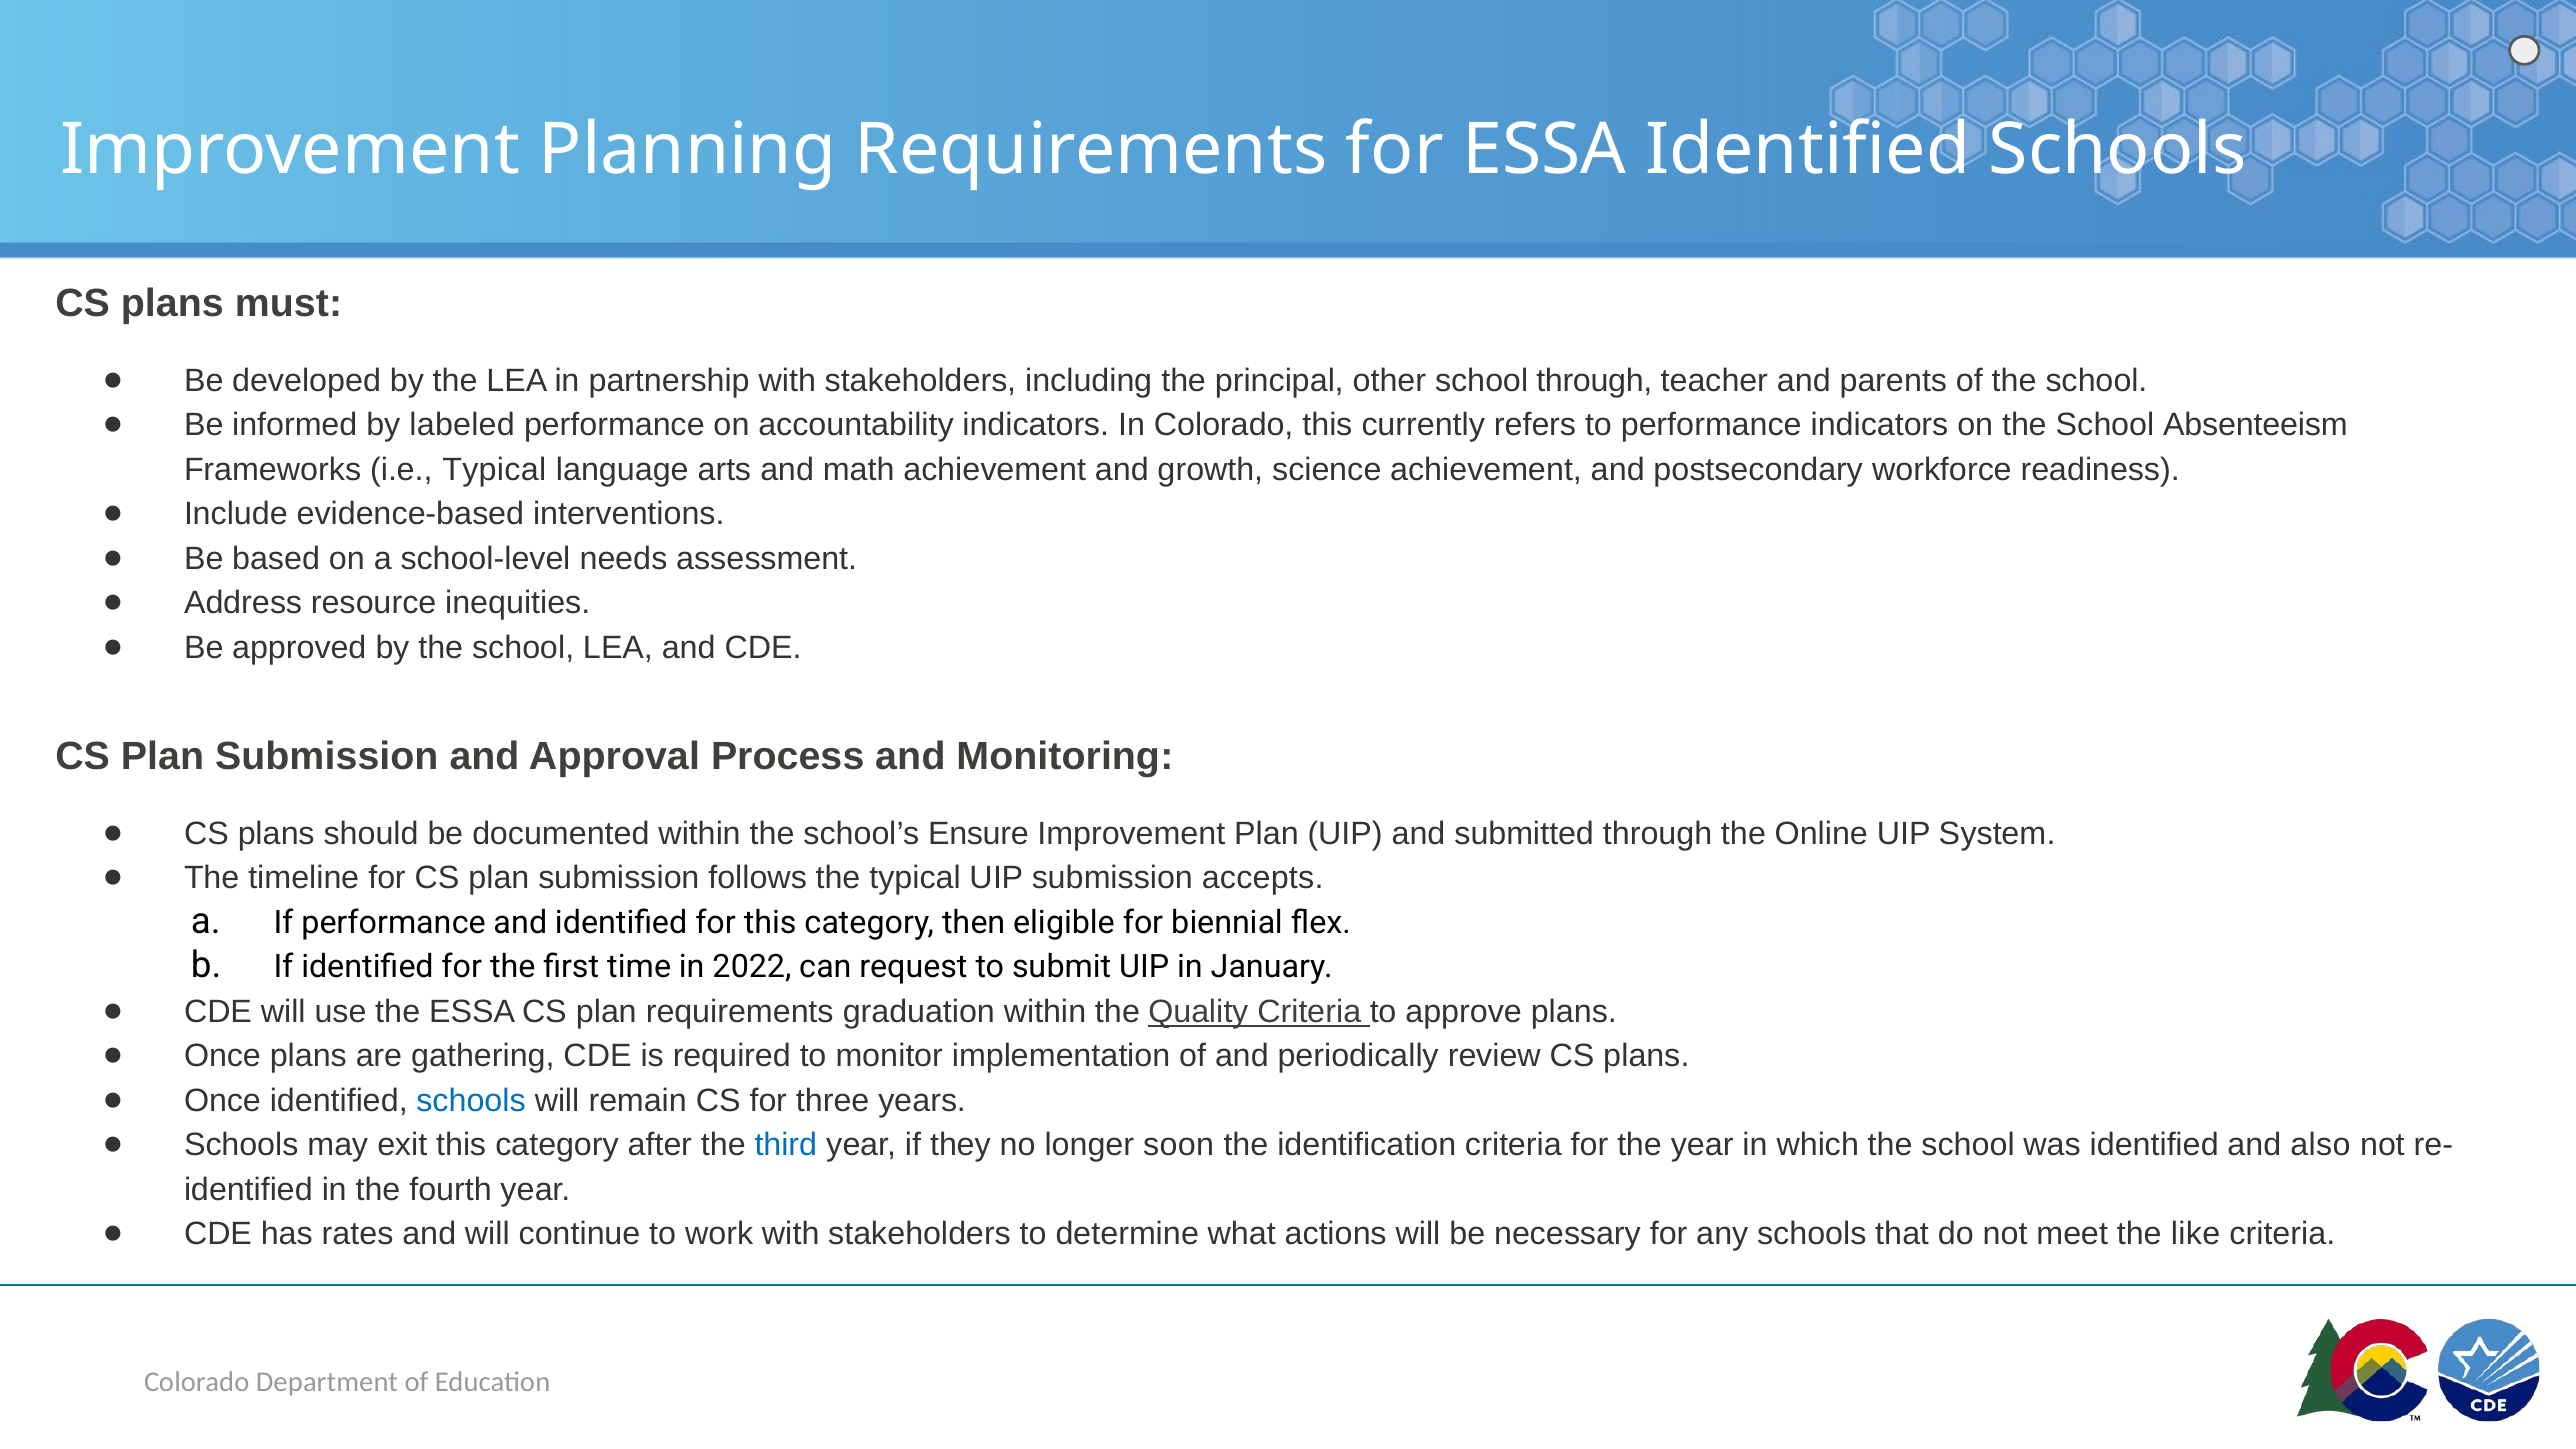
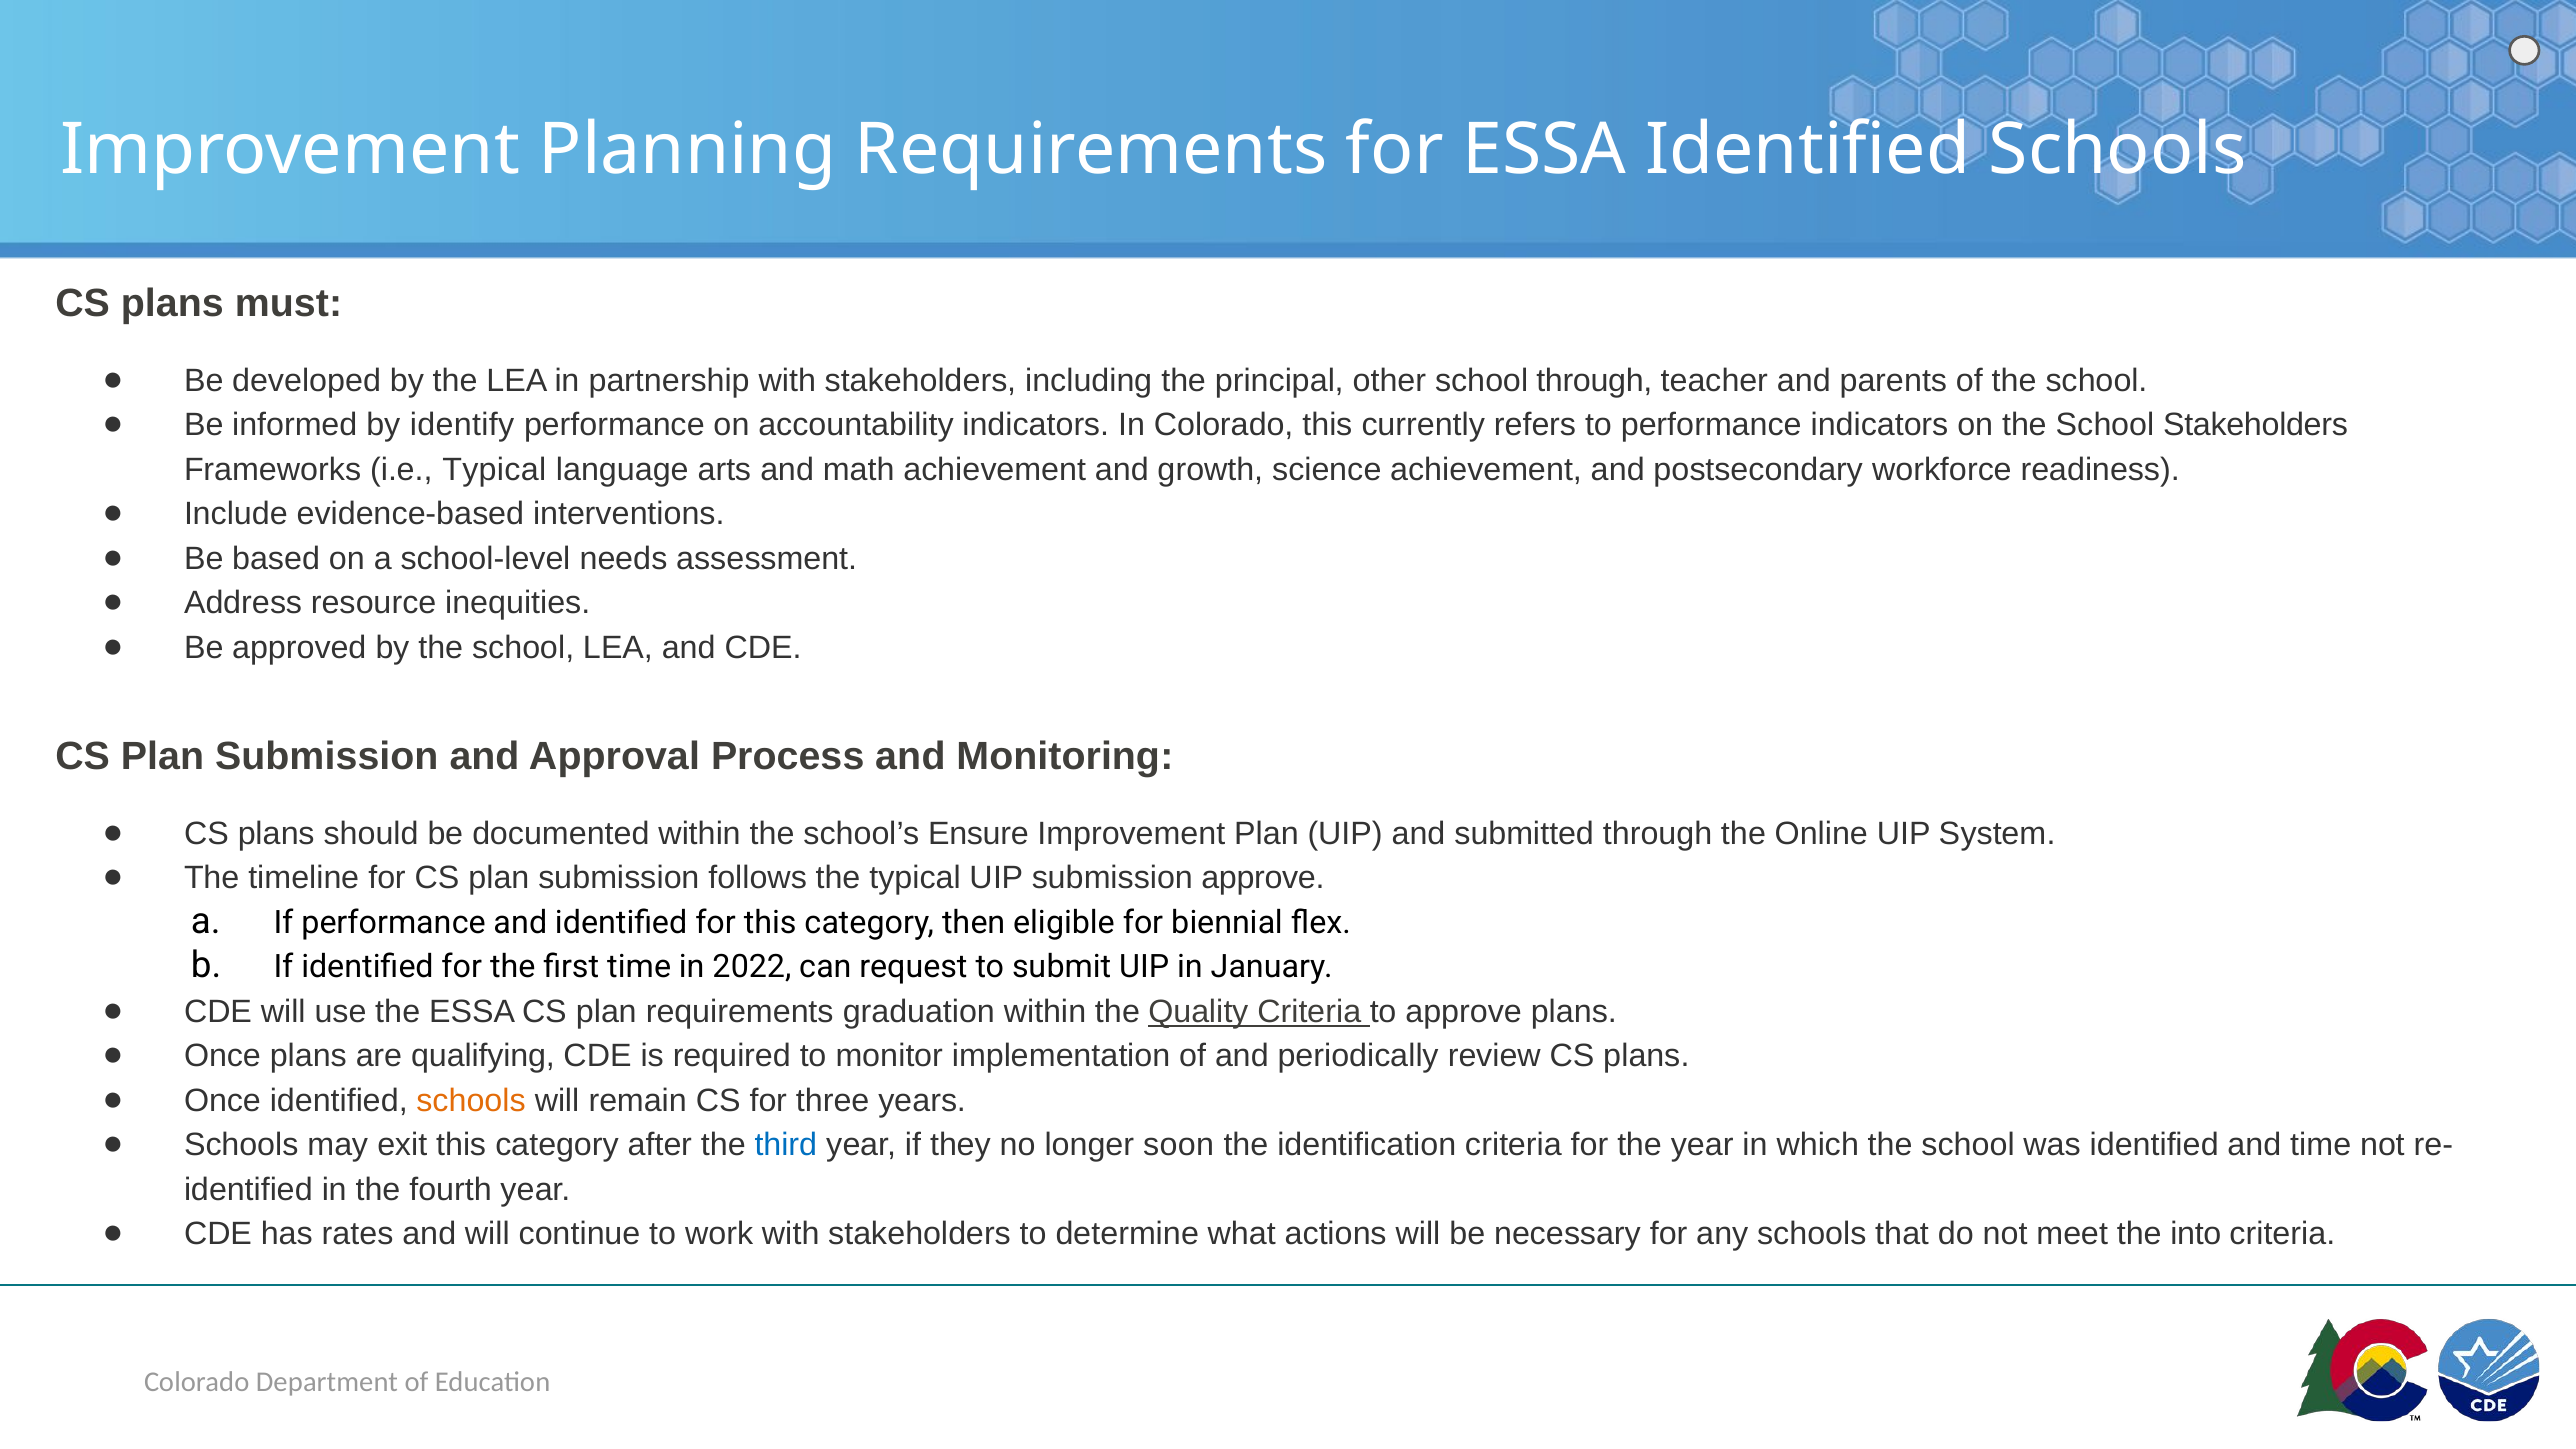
labeled: labeled -> identify
School Absenteeism: Absenteeism -> Stakeholders
submission accepts: accepts -> approve
gathering: gathering -> qualifying
schools at (471, 1101) colour: blue -> orange
and also: also -> time
like: like -> into
